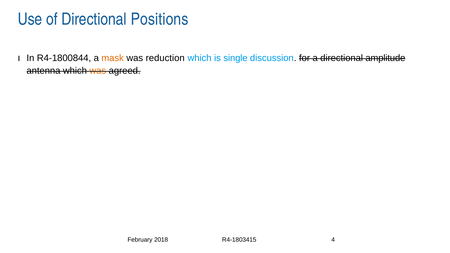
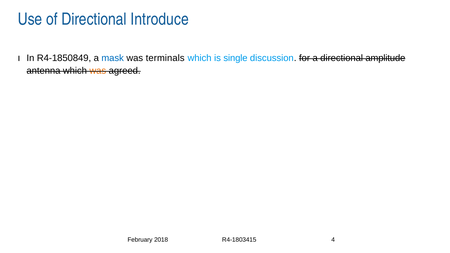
Positions: Positions -> Introduce
R4-1800844: R4-1800844 -> R4-1850849
mask colour: orange -> blue
reduction: reduction -> terminals
